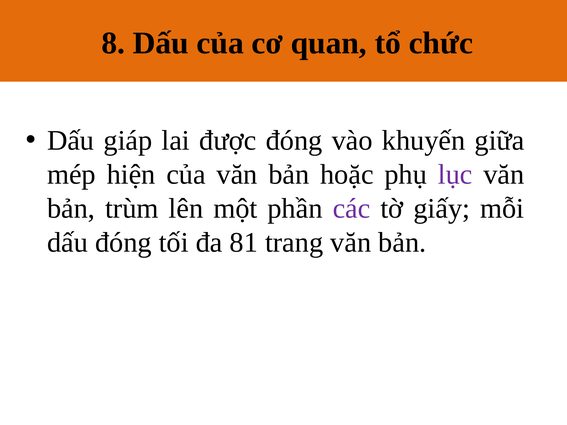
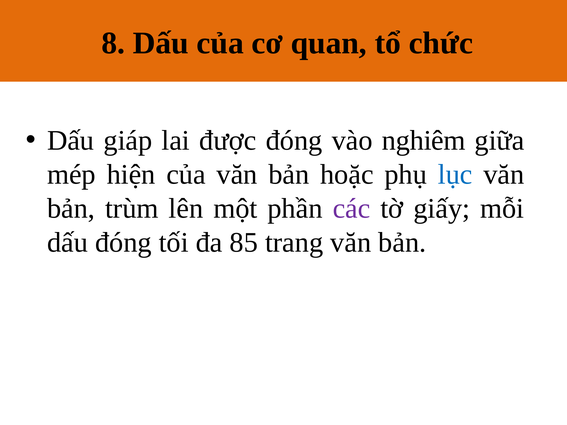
khuyến: khuyến -> nghiêm
lục colour: purple -> blue
81: 81 -> 85
